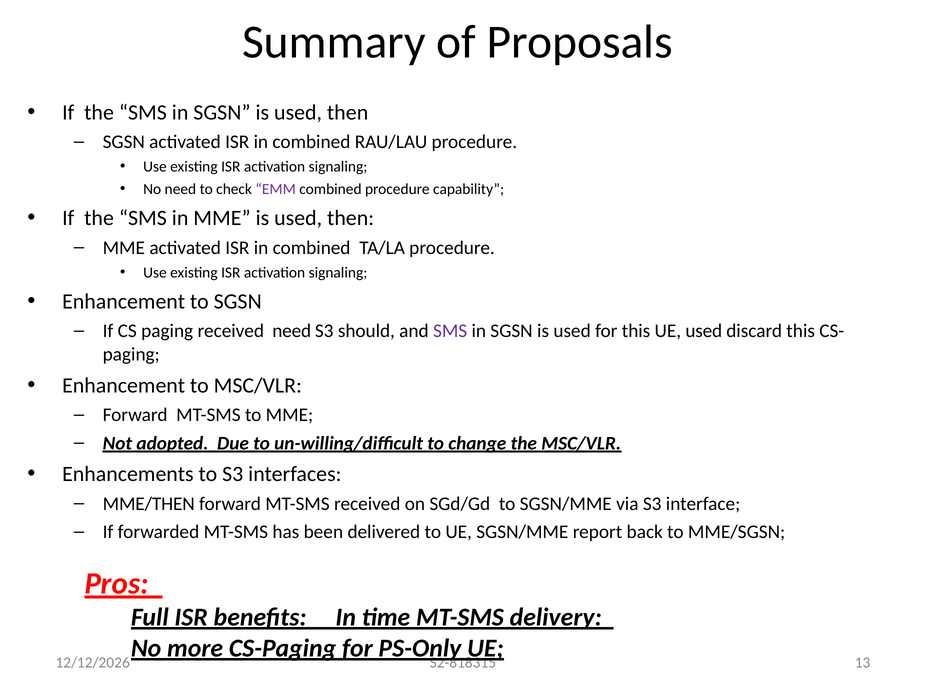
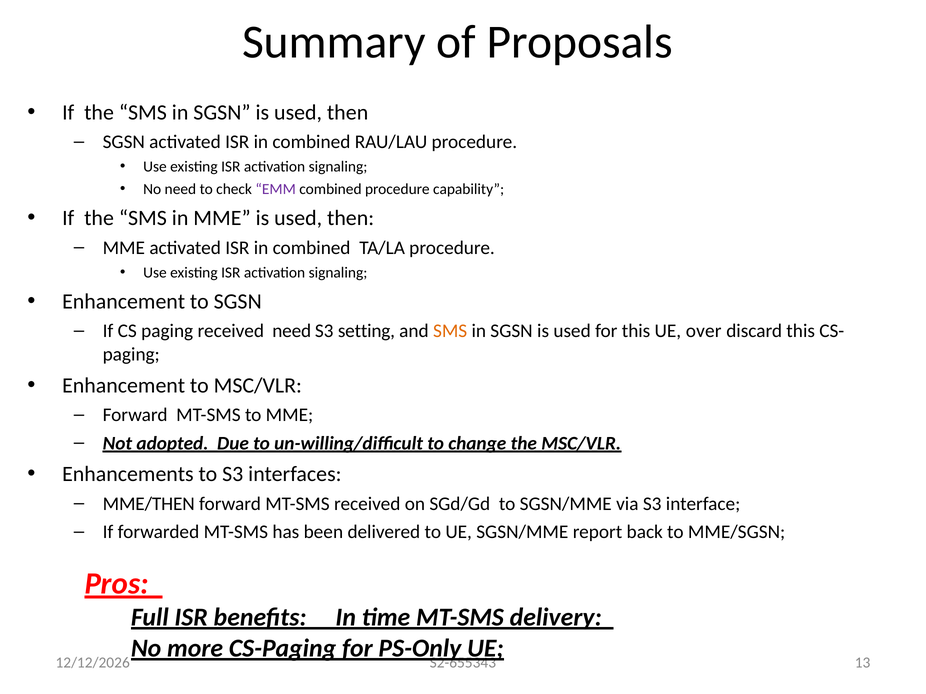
should: should -> setting
SMS at (450, 331) colour: purple -> orange
UE used: used -> over
S2-818315: S2-818315 -> S2-655343
